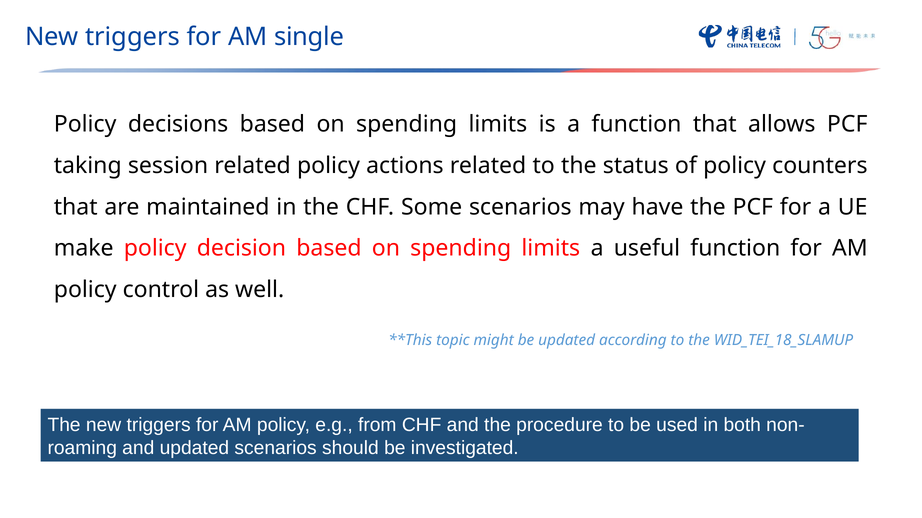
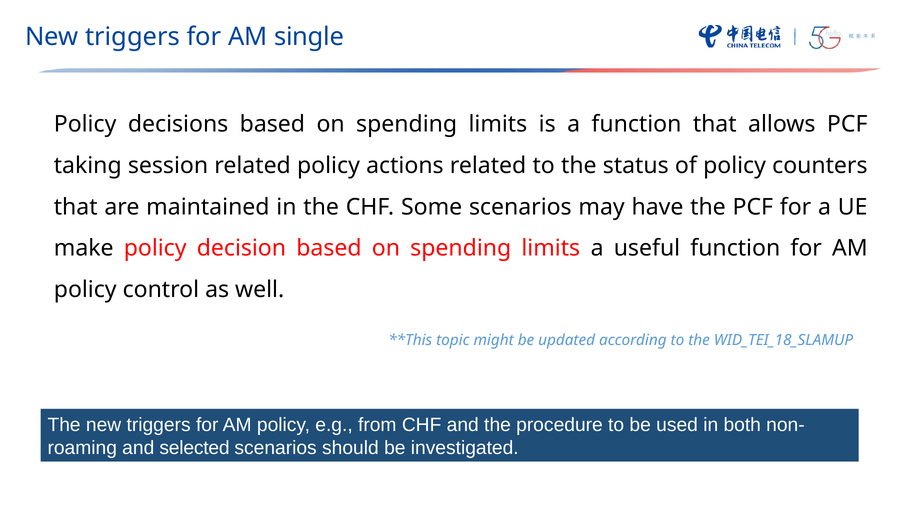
and updated: updated -> selected
